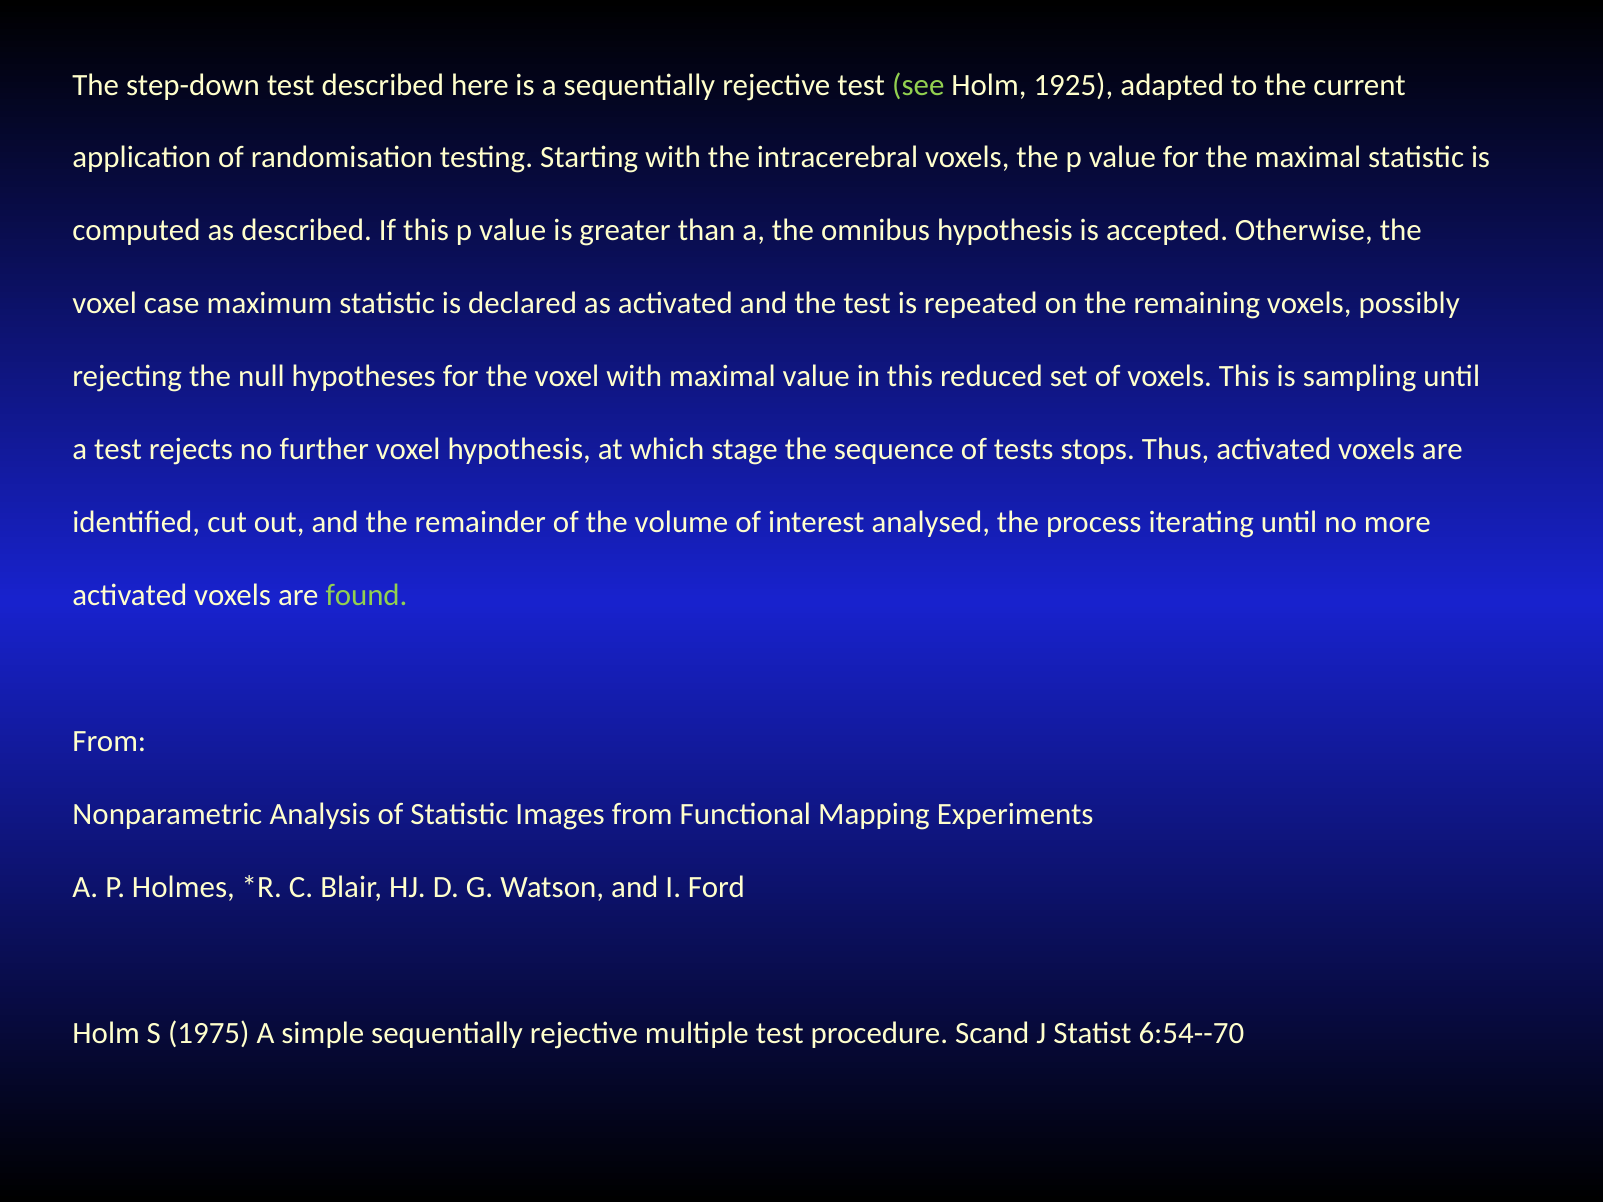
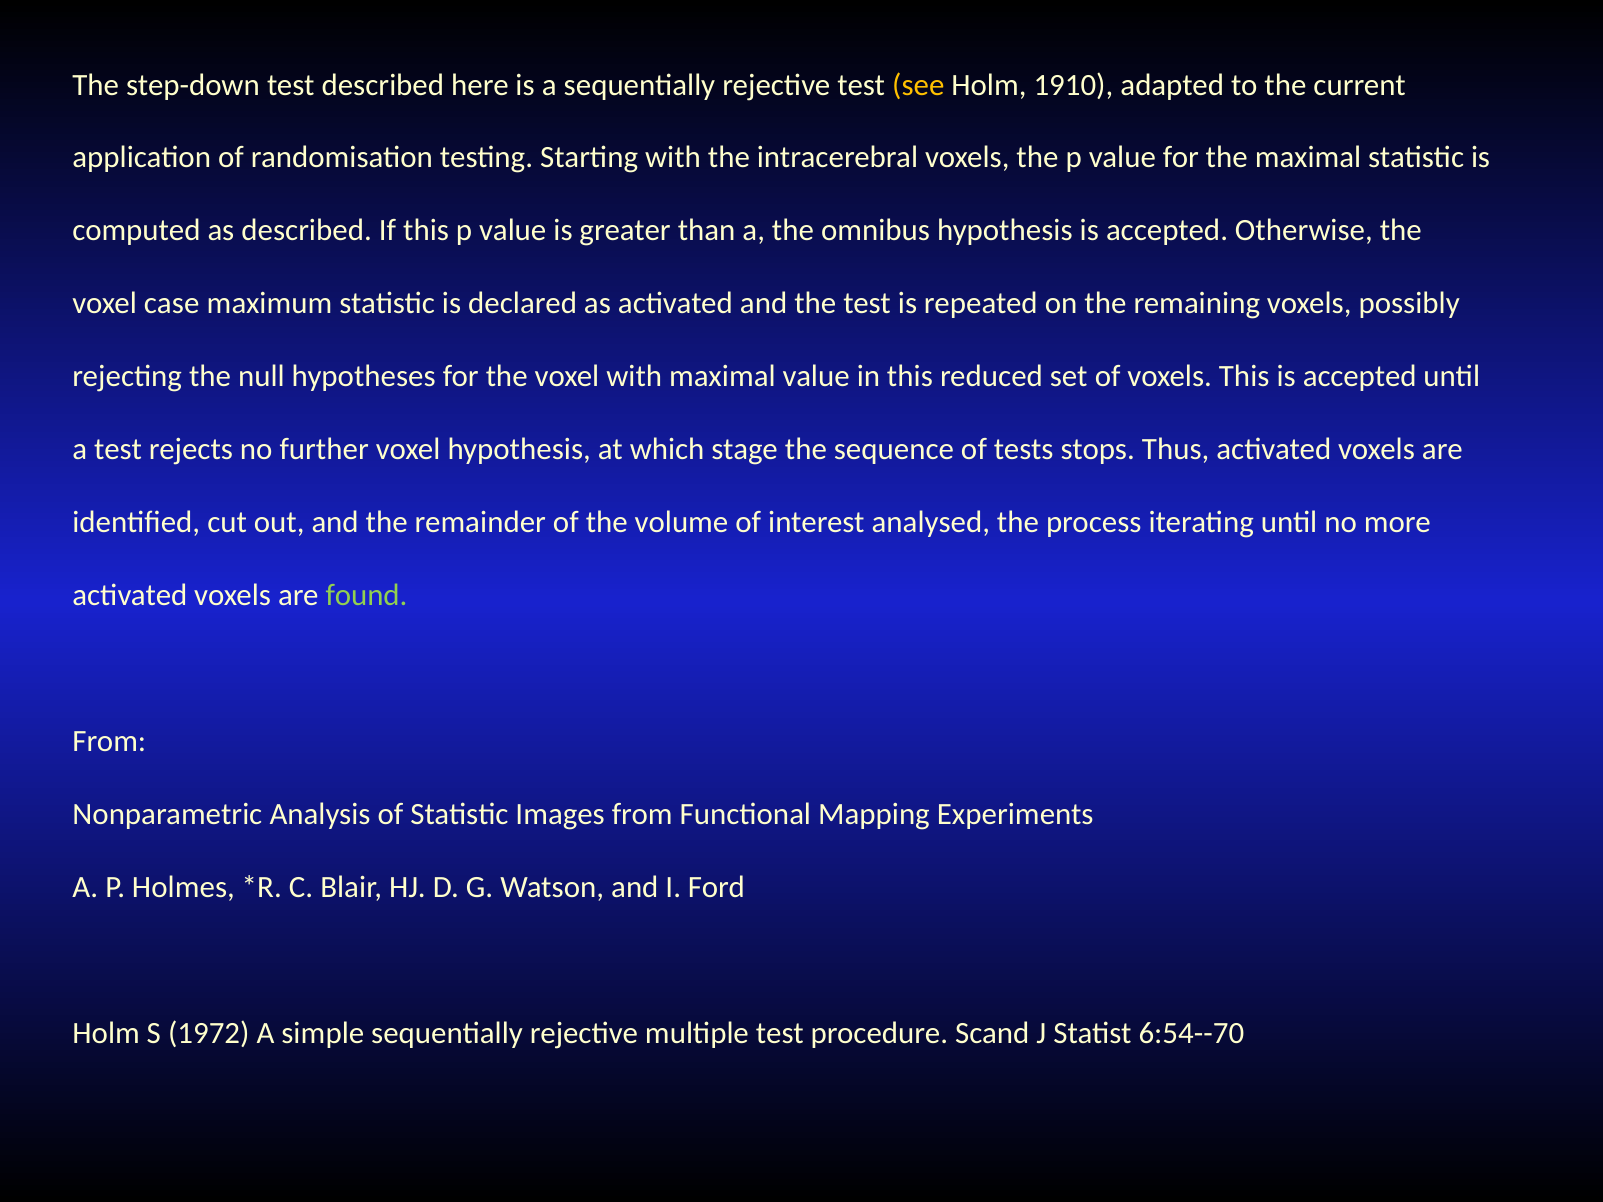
see colour: light green -> yellow
1925: 1925 -> 1910
This is sampling: sampling -> accepted
1975: 1975 -> 1972
